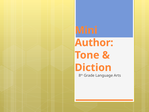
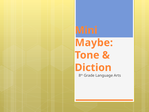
Author: Author -> Maybe
